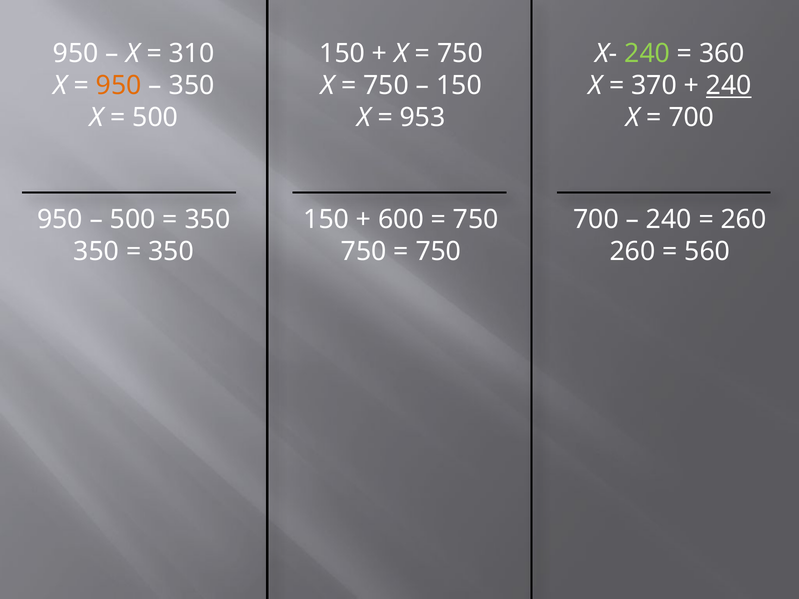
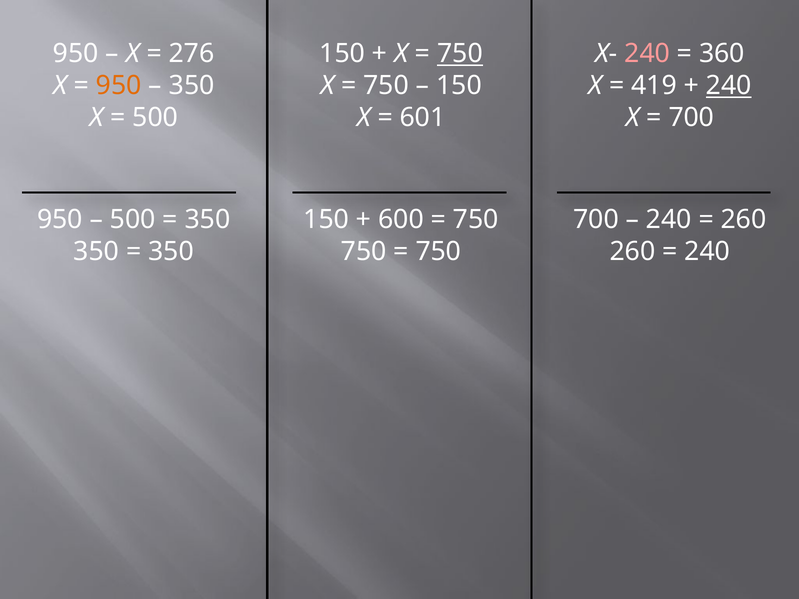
310: 310 -> 276
750 at (460, 54) underline: none -> present
240 at (647, 54) colour: light green -> pink
370: 370 -> 419
953: 953 -> 601
560 at (707, 251): 560 -> 240
